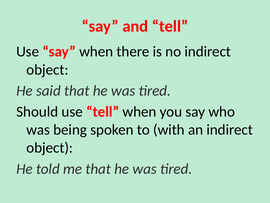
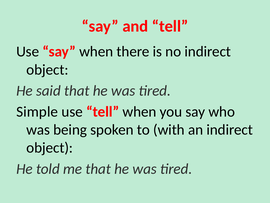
Should: Should -> Simple
